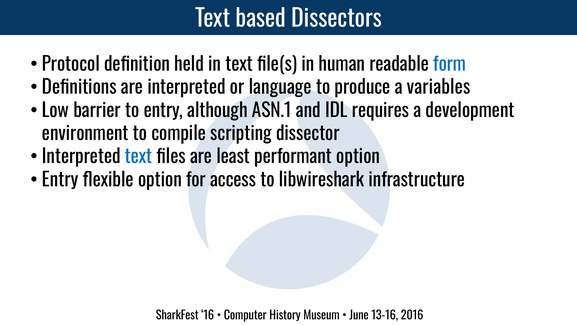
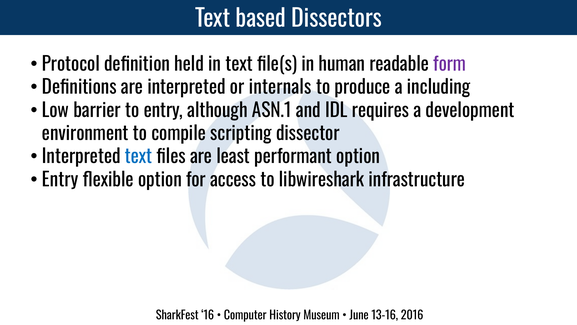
form colour: blue -> purple
language: language -> internals
variables: variables -> including
